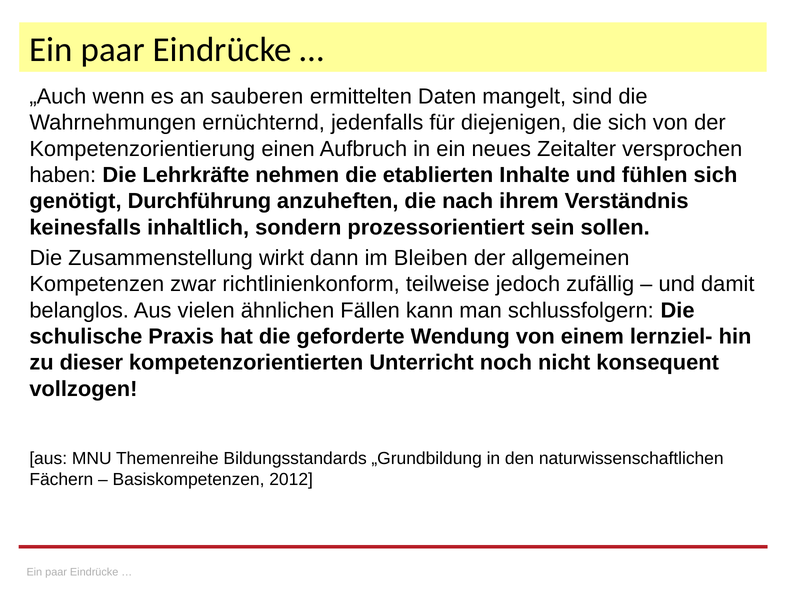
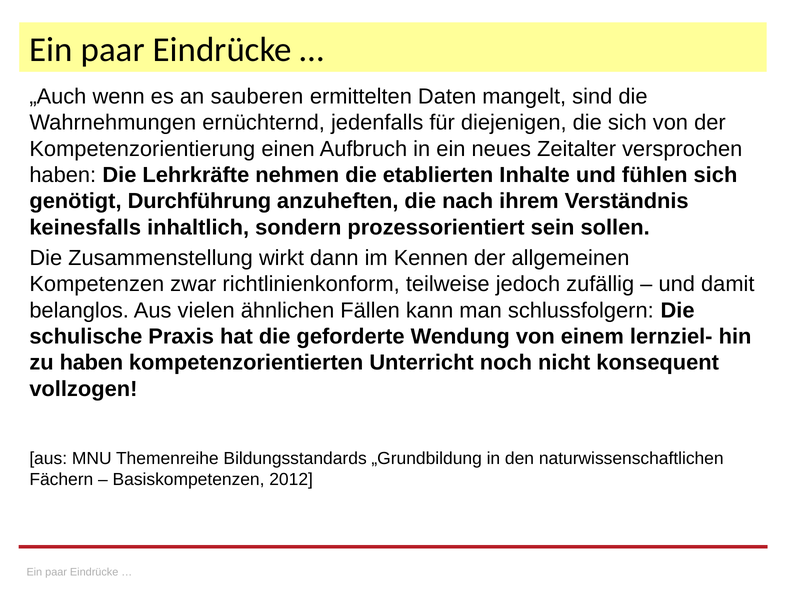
Bleiben: Bleiben -> Kennen
zu dieser: dieser -> haben
